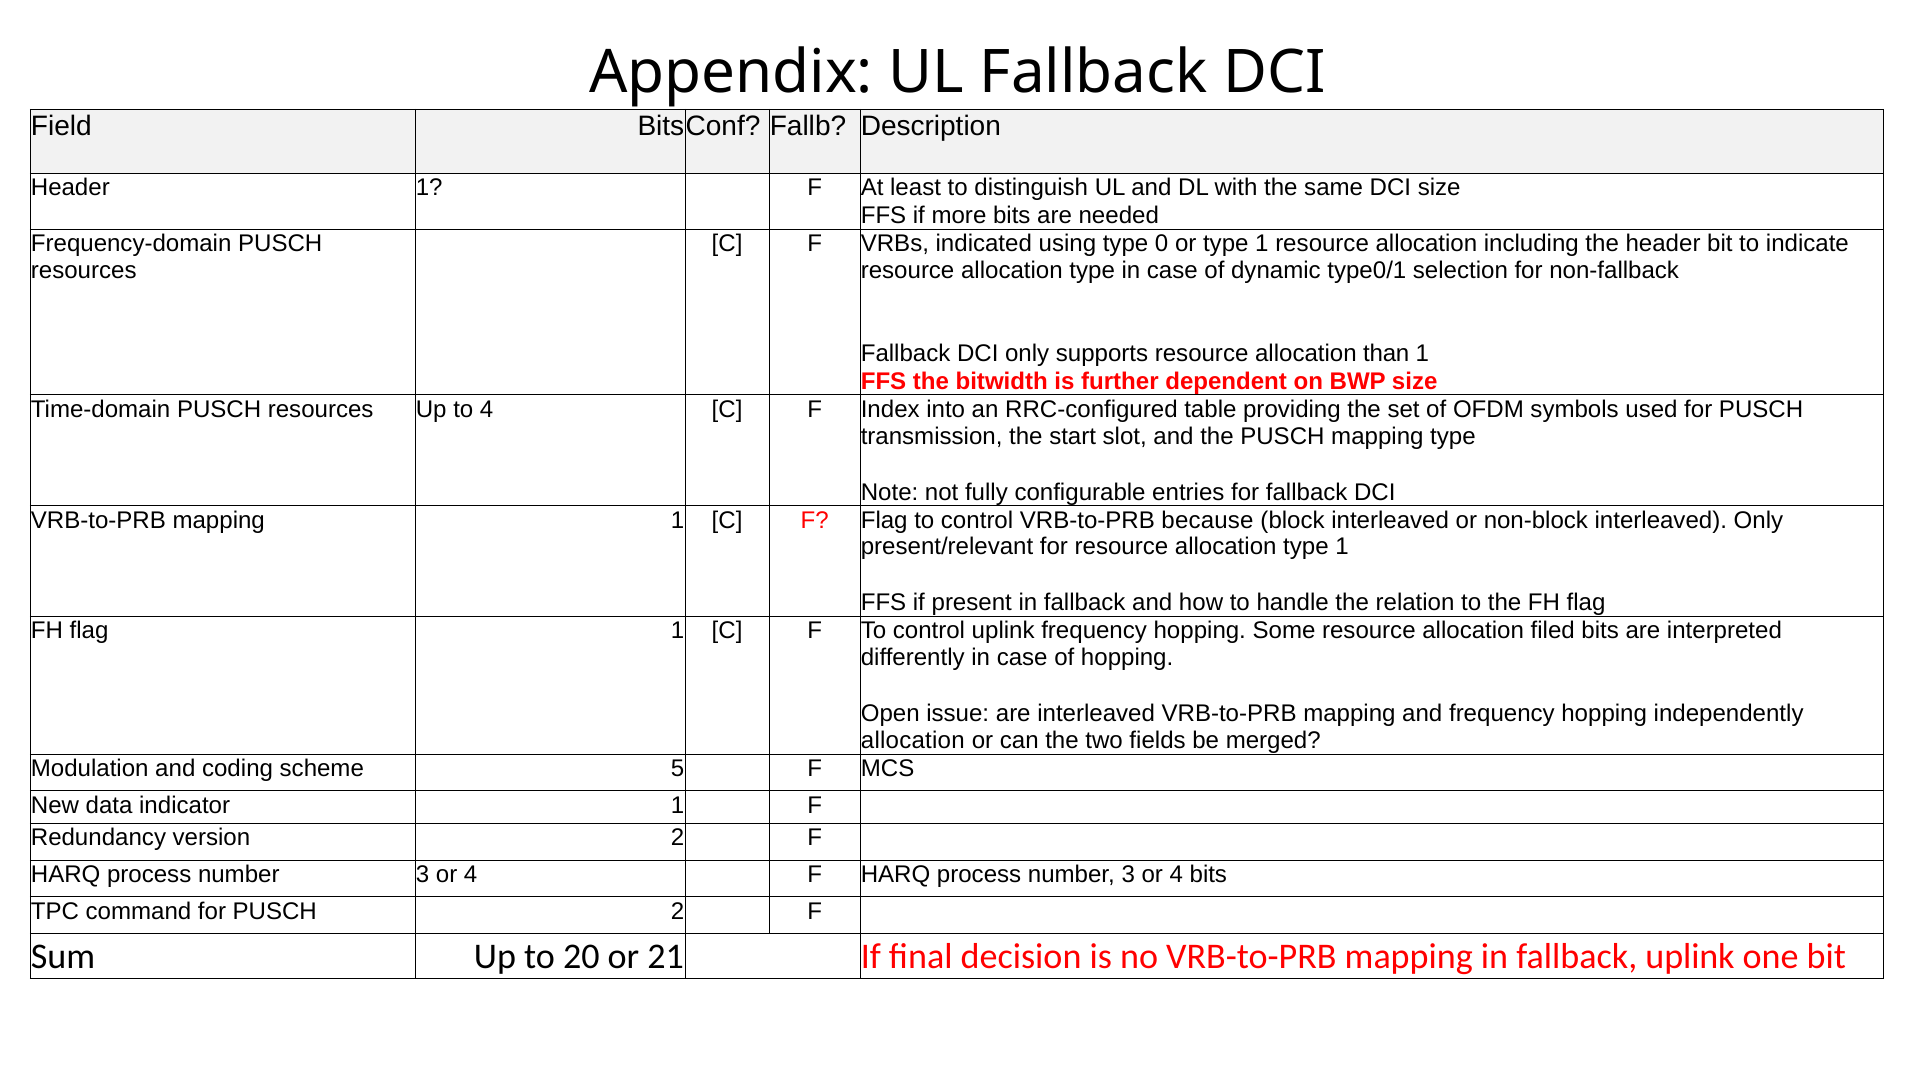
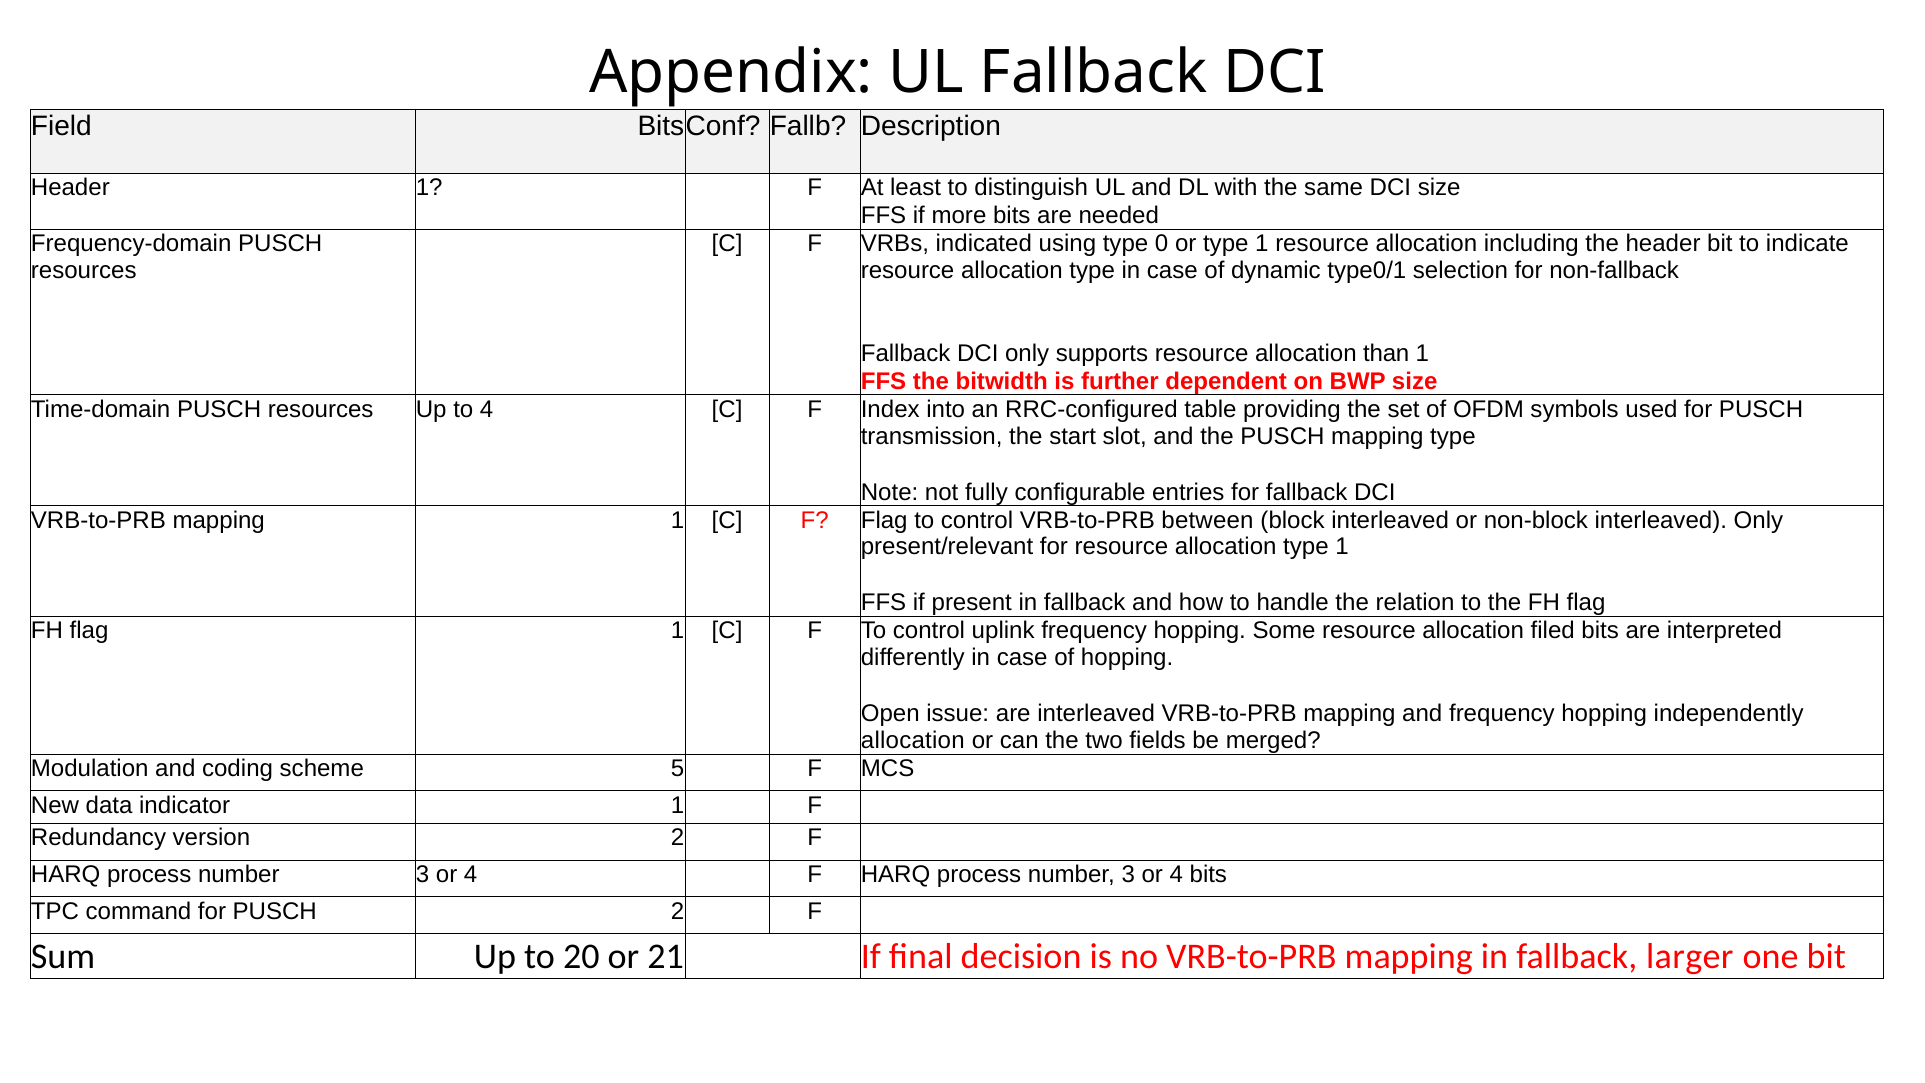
because: because -> between
fallback uplink: uplink -> larger
